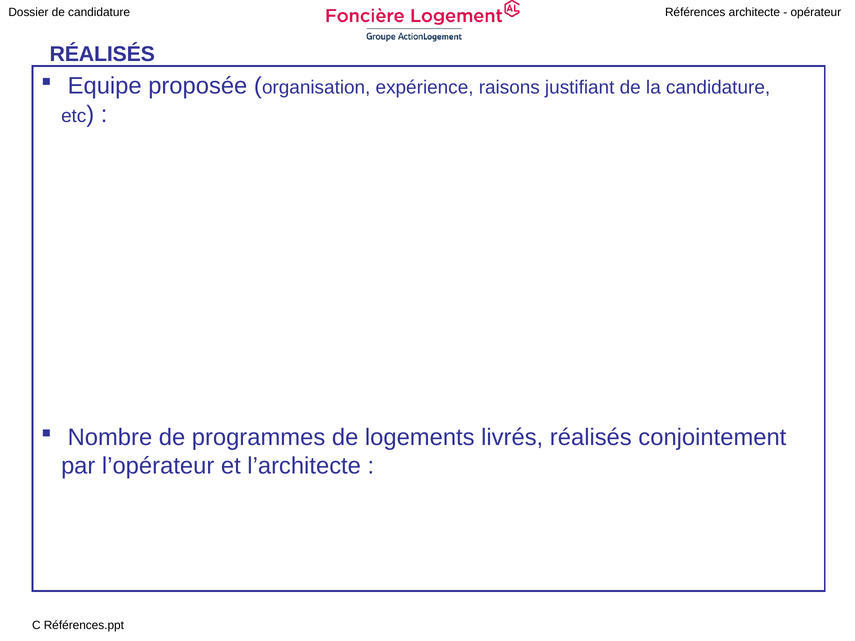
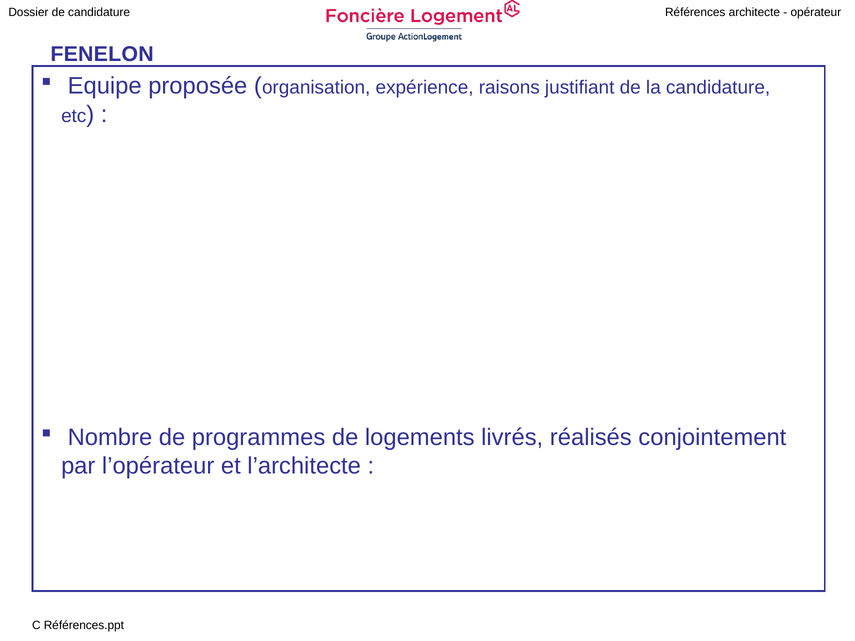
RÉALISÉS at (102, 54): RÉALISÉS -> FENELON
